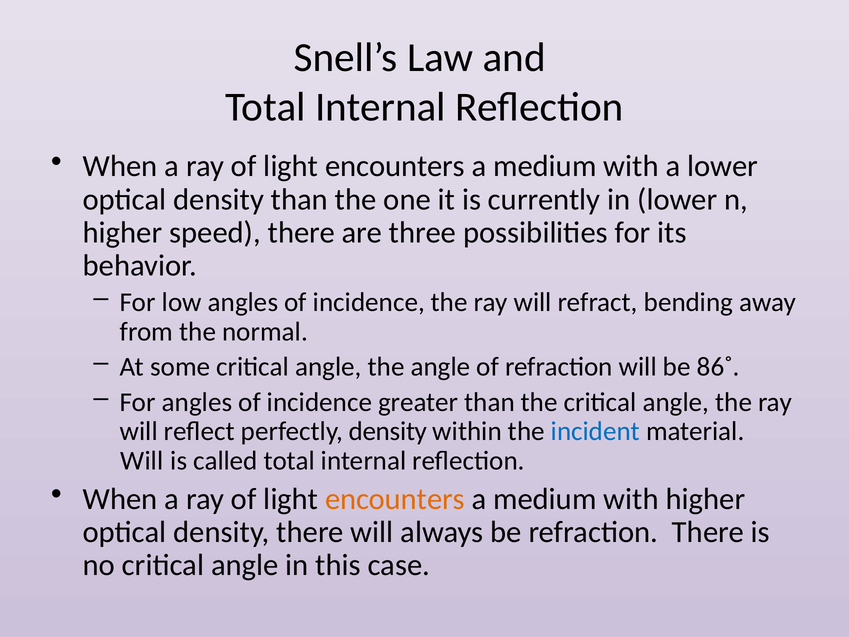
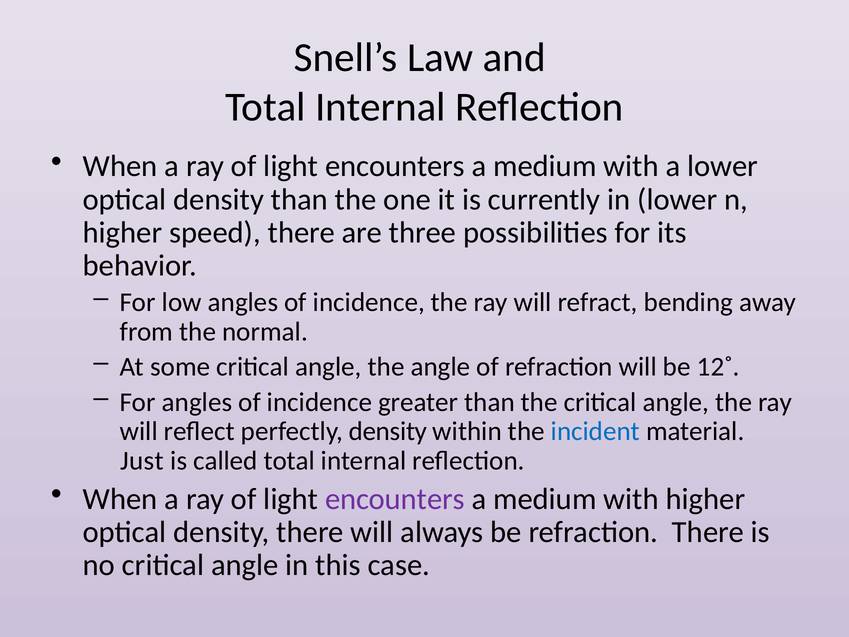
86˚: 86˚ -> 12˚
Will at (142, 461): Will -> Just
encounters at (395, 499) colour: orange -> purple
